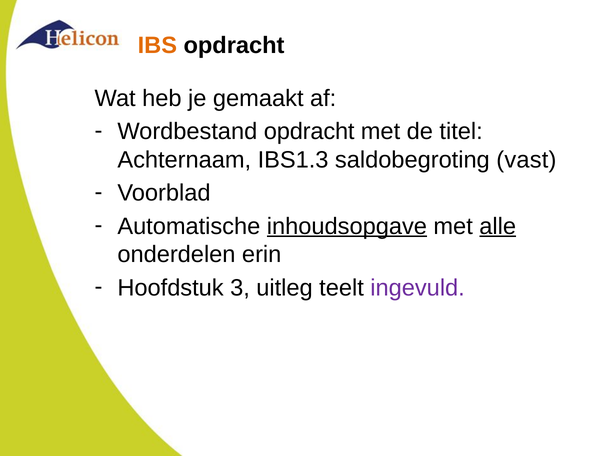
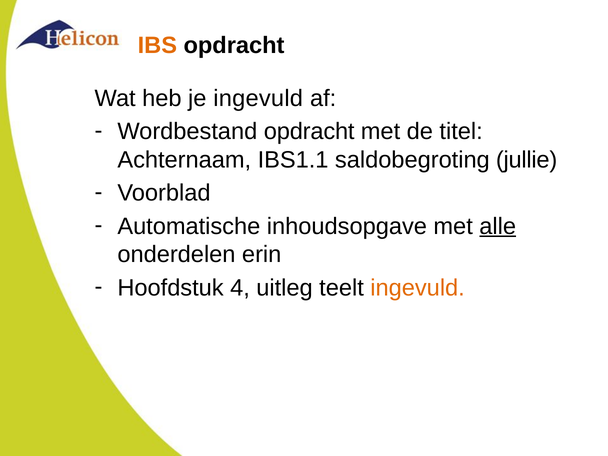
je gemaakt: gemaakt -> ingevuld
IBS1.3: IBS1.3 -> IBS1.1
vast: vast -> jullie
inhoudsopgave underline: present -> none
3: 3 -> 4
ingevuld at (418, 288) colour: purple -> orange
